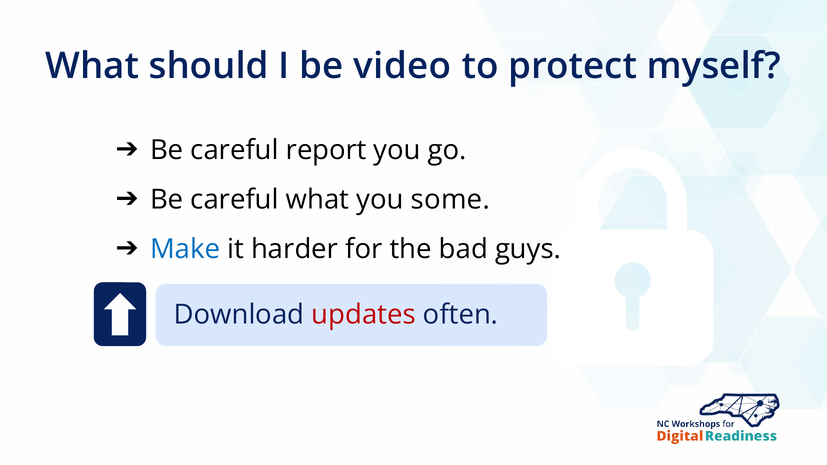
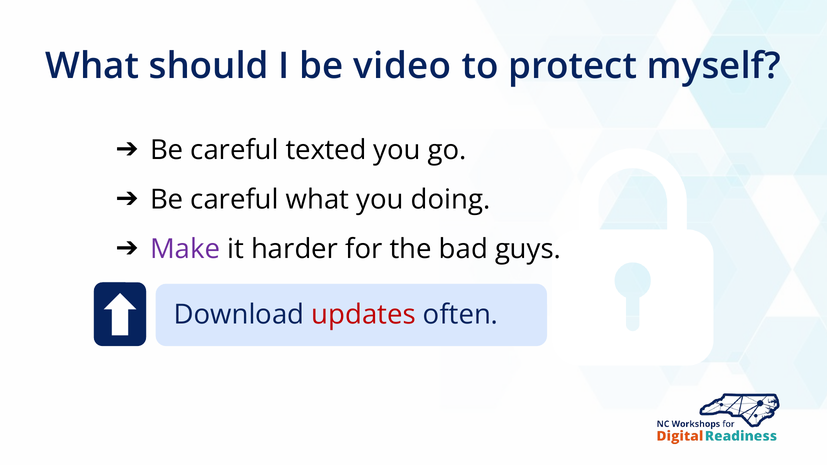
report: report -> texted
some: some -> doing
Make colour: blue -> purple
